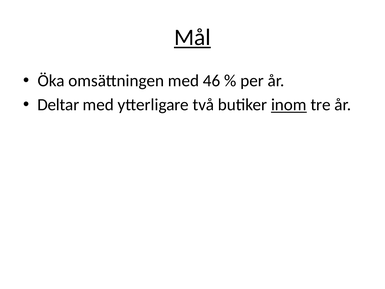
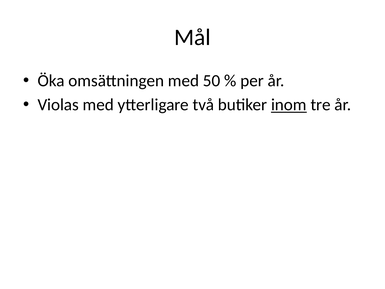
Mål underline: present -> none
46: 46 -> 50
Deltar: Deltar -> Violas
